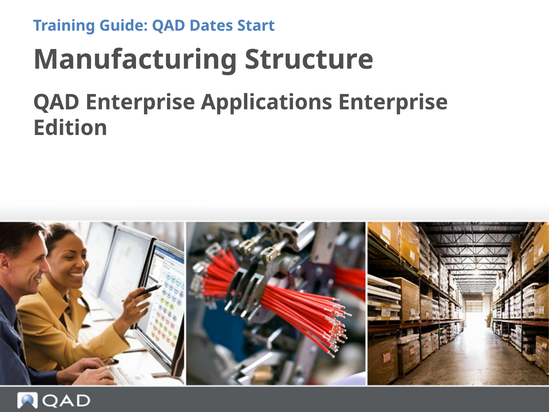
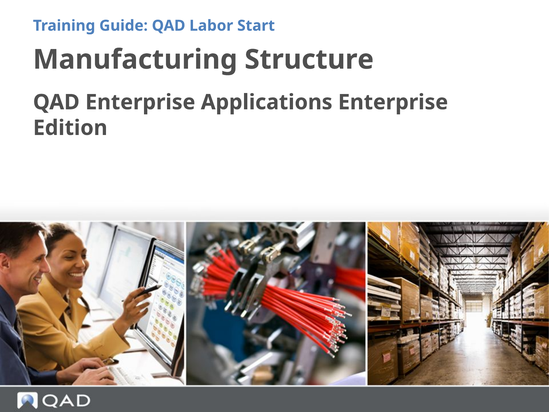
Dates: Dates -> Labor
